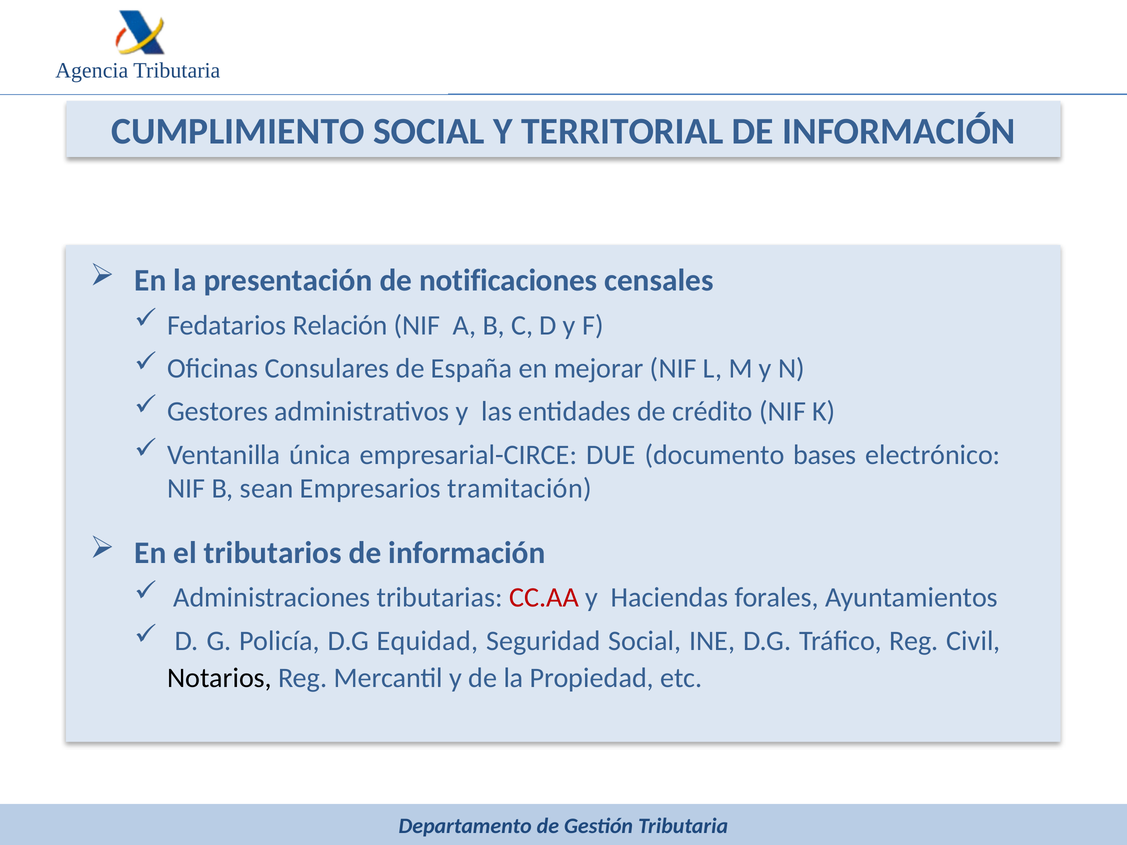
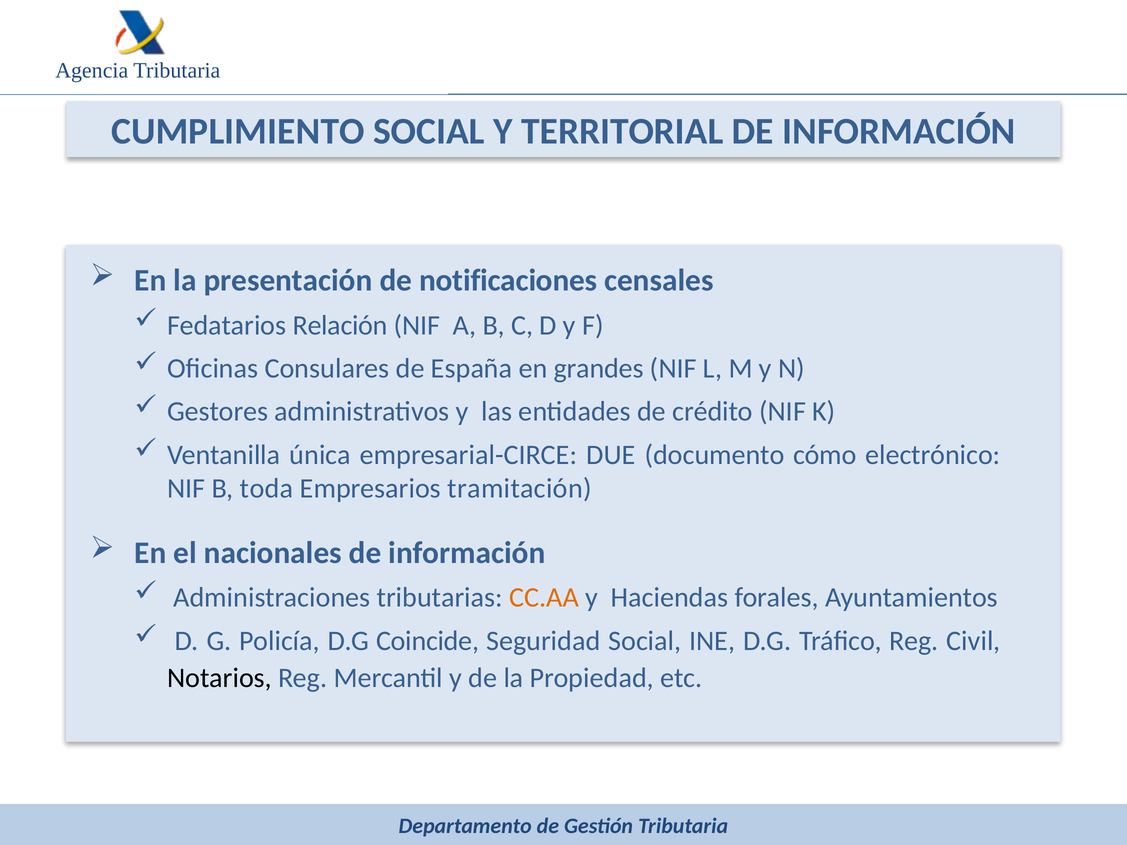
mejorar: mejorar -> grandes
bases: bases -> cómo
sean: sean -> toda
tributarios: tributarios -> nacionales
CC.AA colour: red -> orange
Equidad: Equidad -> Coincide
